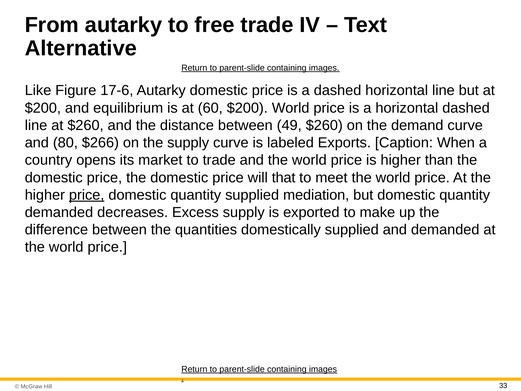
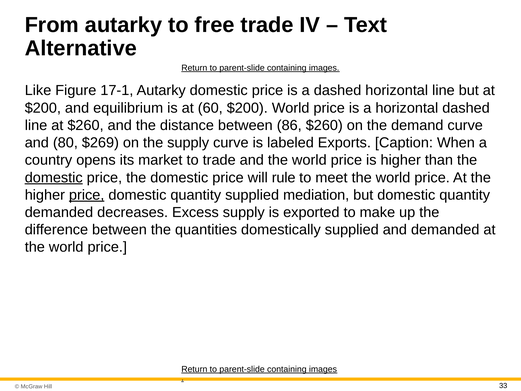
17-6: 17-6 -> 17-1
49: 49 -> 86
$266: $266 -> $269
domestic at (54, 177) underline: none -> present
that: that -> rule
